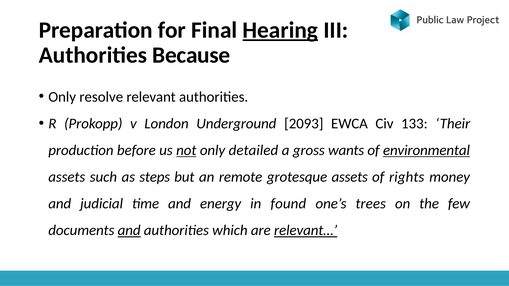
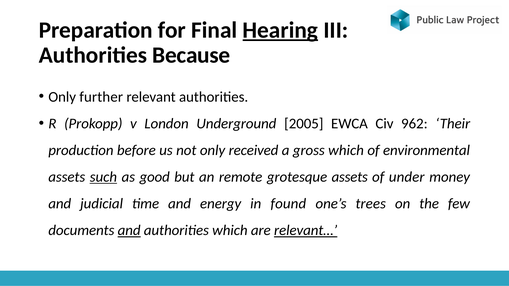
resolve: resolve -> further
2093: 2093 -> 2005
133: 133 -> 962
not underline: present -> none
detailed: detailed -> received
gross wants: wants -> which
environmental underline: present -> none
such underline: none -> present
steps: steps -> good
rights: rights -> under
